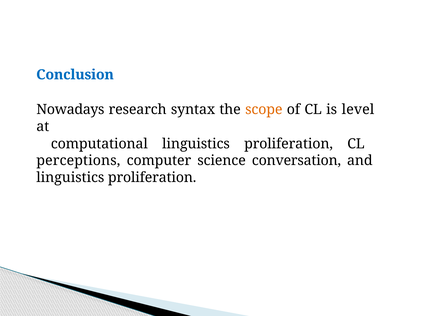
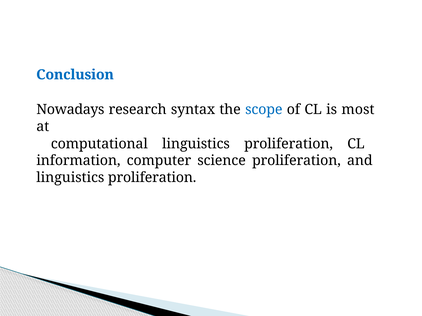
scope colour: orange -> blue
level: level -> most
perceptions: perceptions -> information
science conversation: conversation -> proliferation
